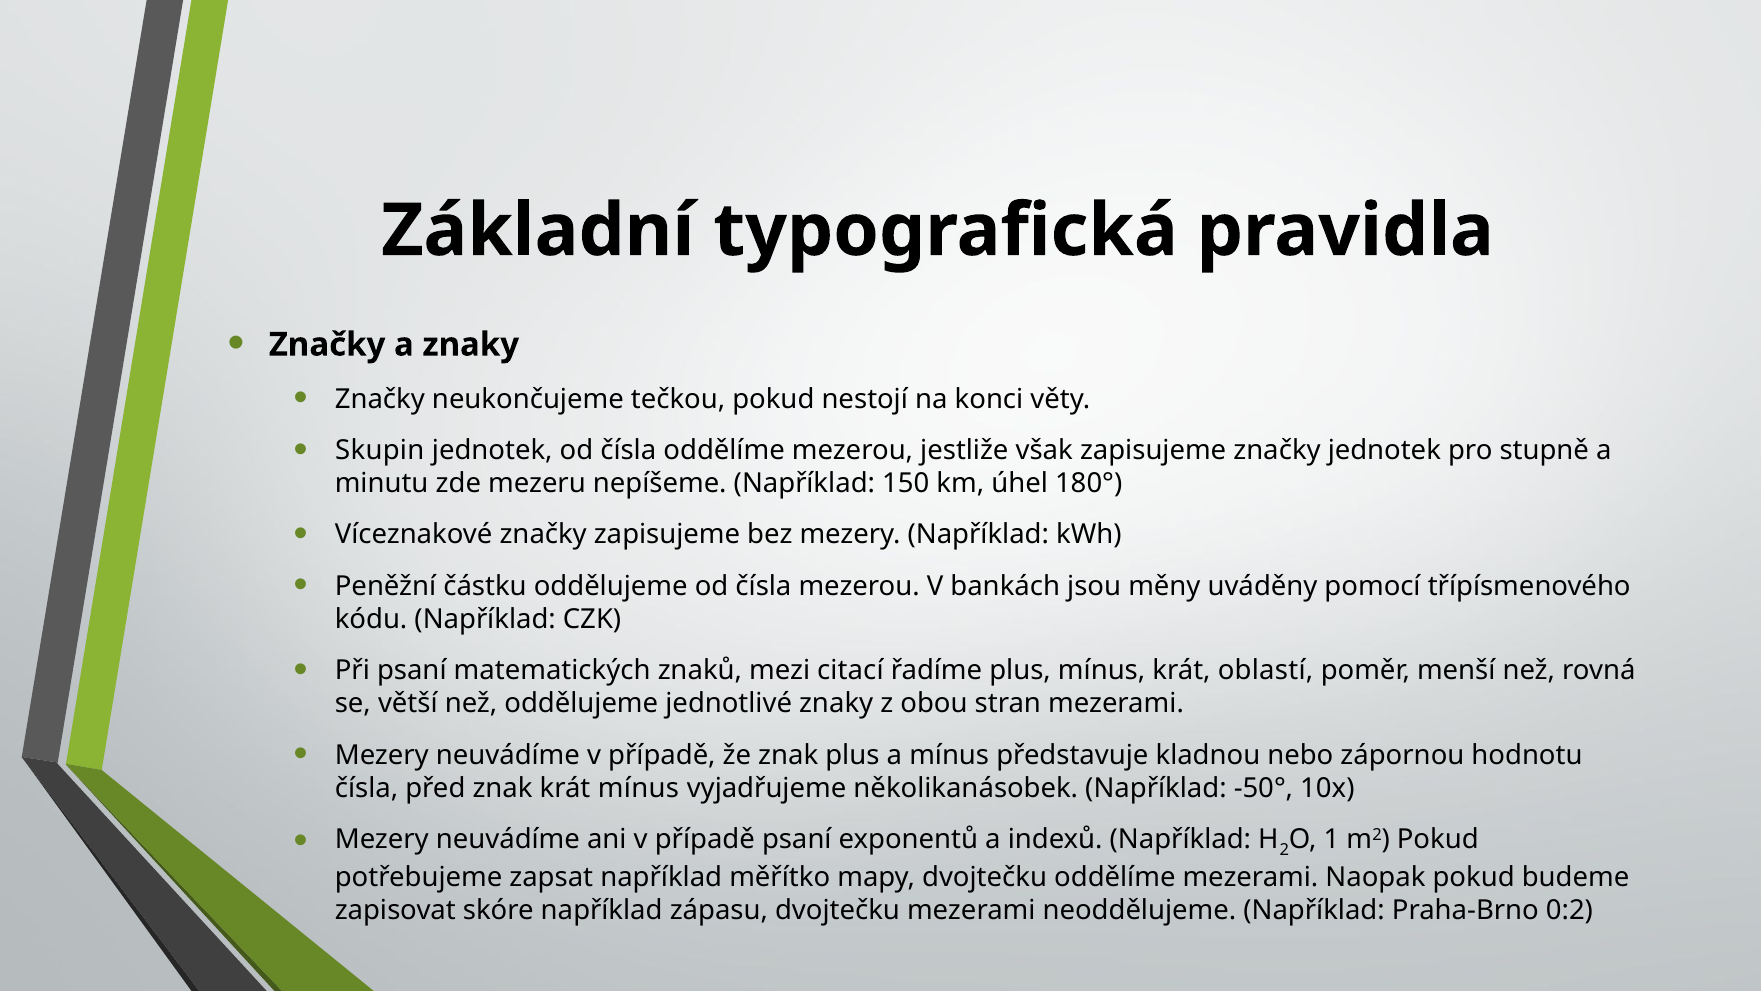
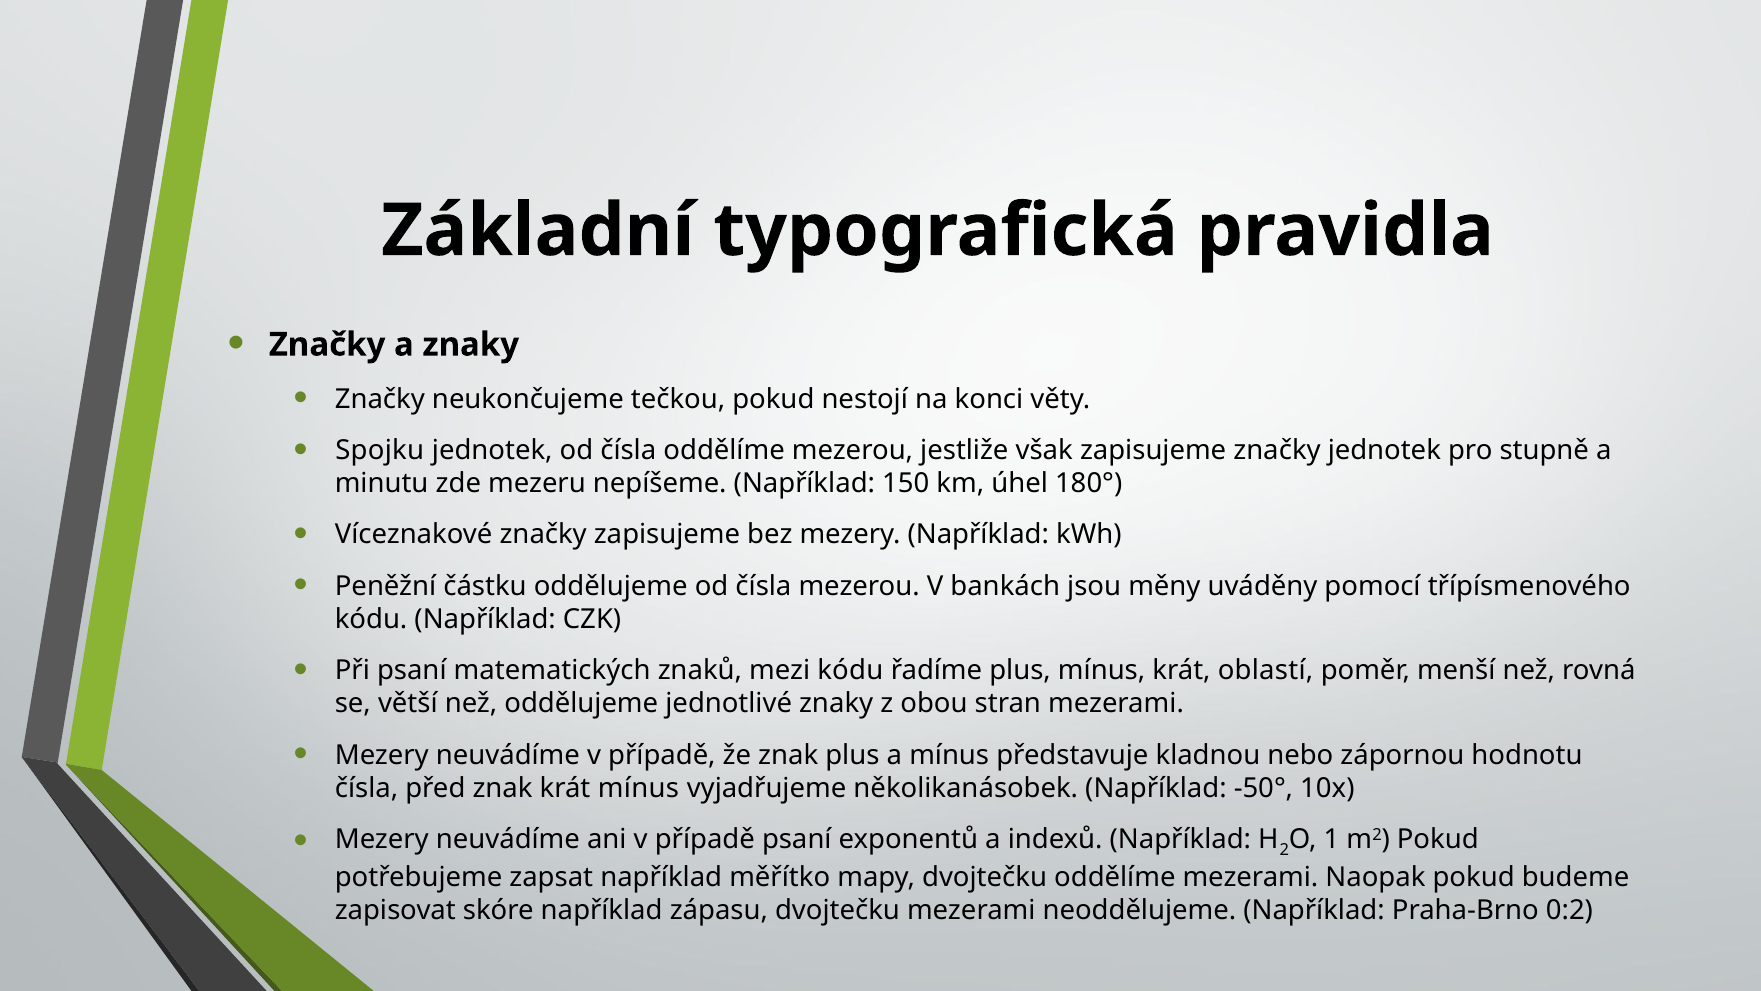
Skupin: Skupin -> Spojku
mezi citací: citací -> kódu
